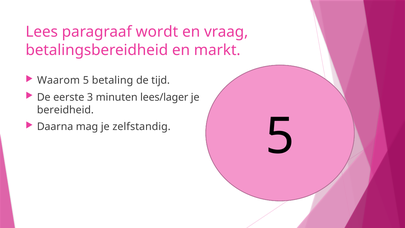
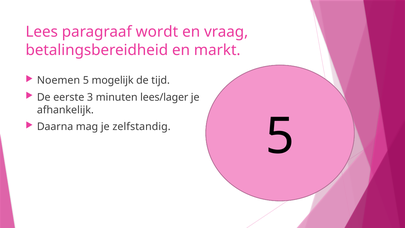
Waarom: Waarom -> Noemen
betaling: betaling -> mogelijk
bereidheid: bereidheid -> afhankelijk
